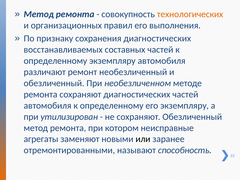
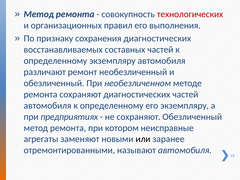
технологических colour: orange -> red
утилизирован: утилизирован -> предприятиях
называют способность: способность -> автомобиля
